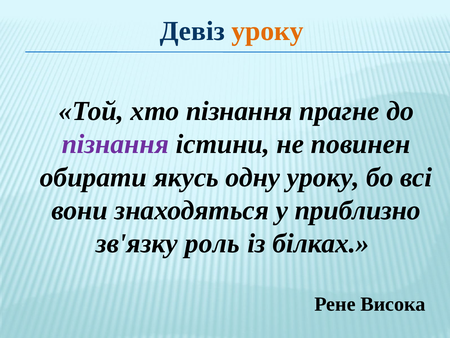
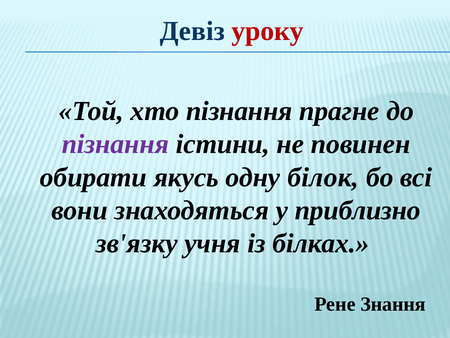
уроку at (268, 31) colour: orange -> red
одну уроку: уроку -> білок
роль: роль -> учня
Висока: Висока -> Знання
